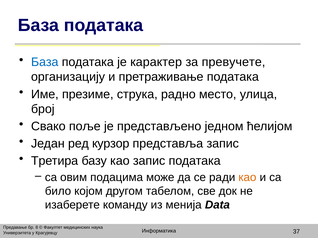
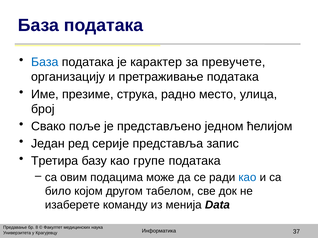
курзор: курзор -> серије
као запис: запис -> групе
као at (247, 178) colour: orange -> blue
